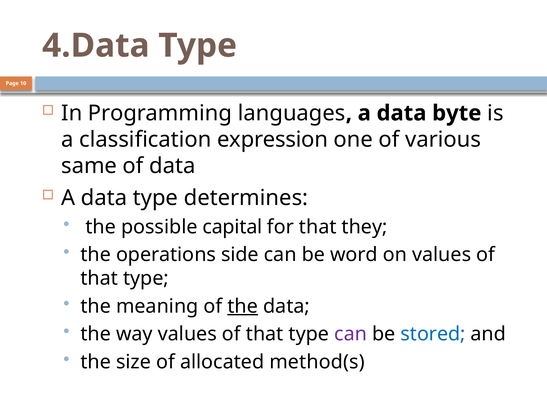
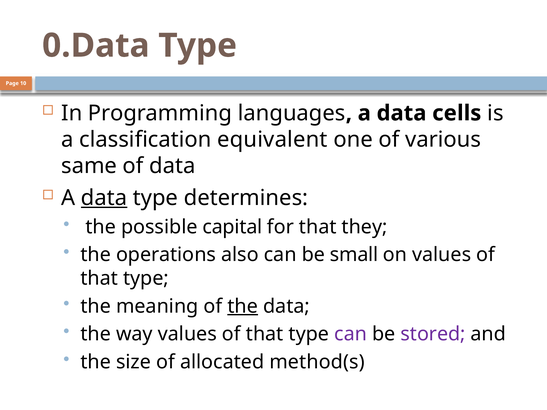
4.Data: 4.Data -> 0.Data
byte: byte -> cells
expression: expression -> equivalent
data at (104, 198) underline: none -> present
side: side -> also
word: word -> small
stored colour: blue -> purple
